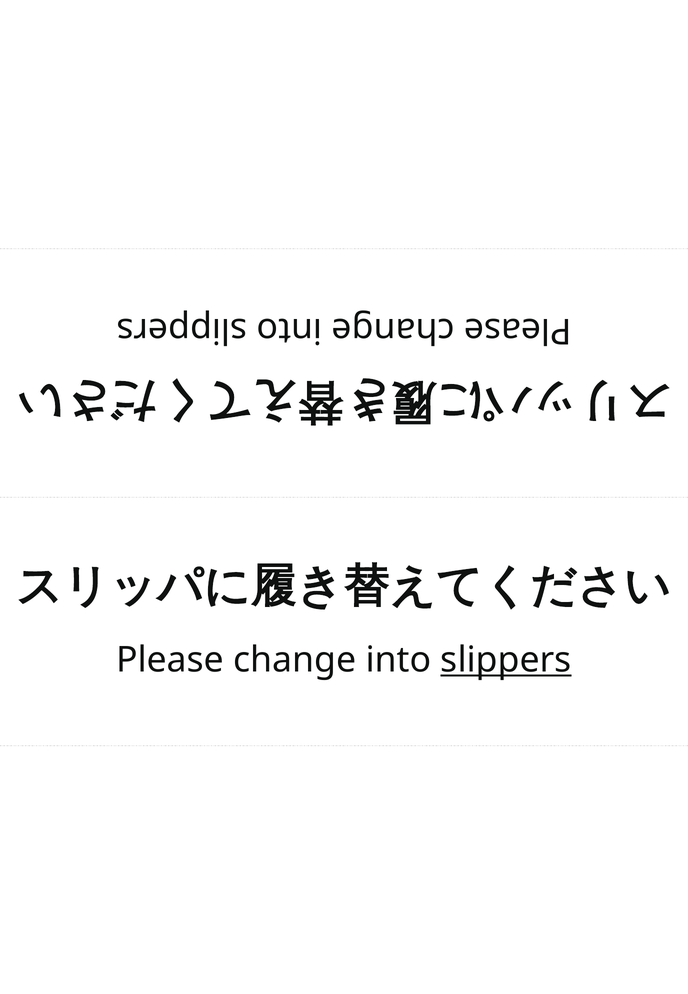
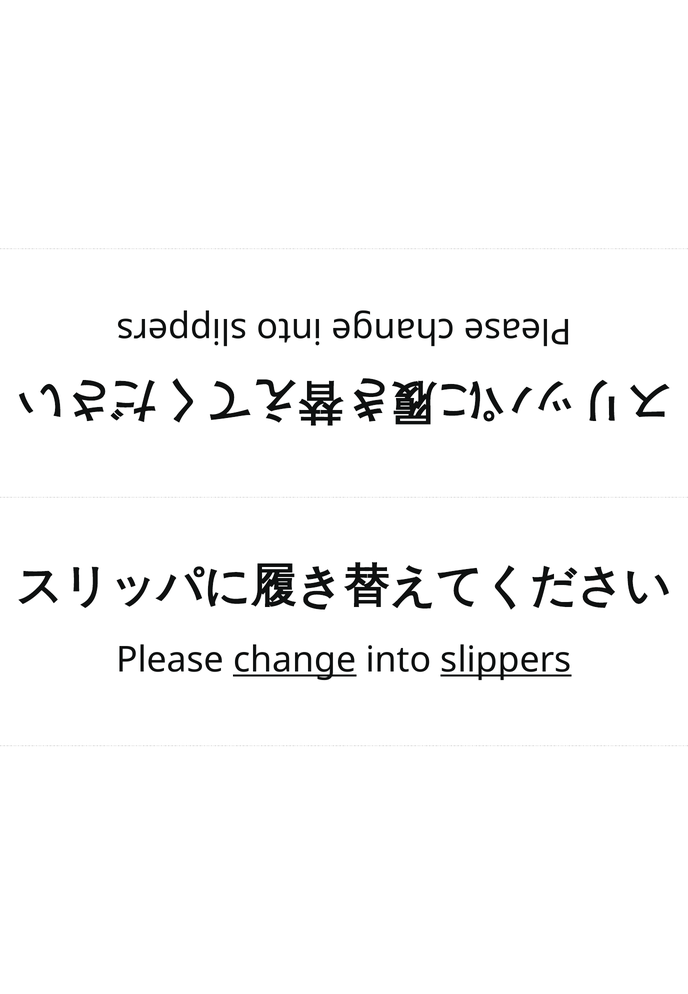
change underline: none -> present
